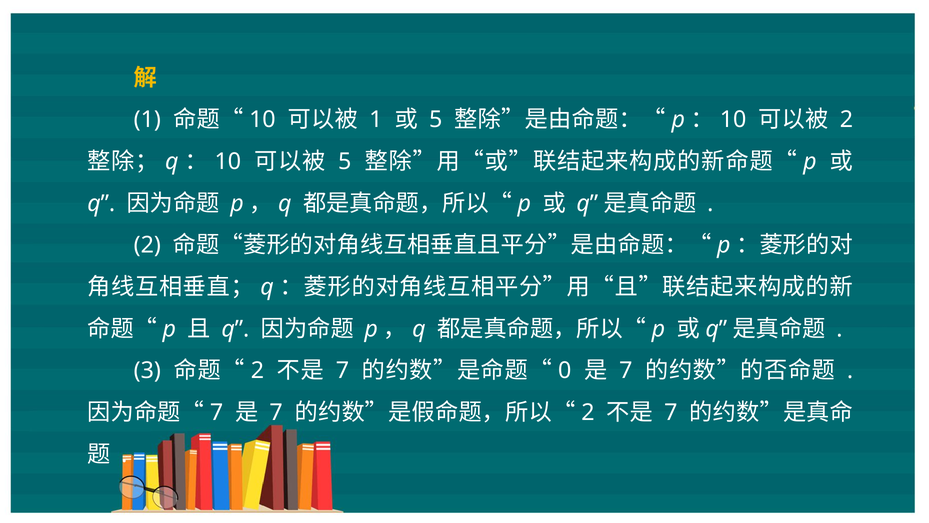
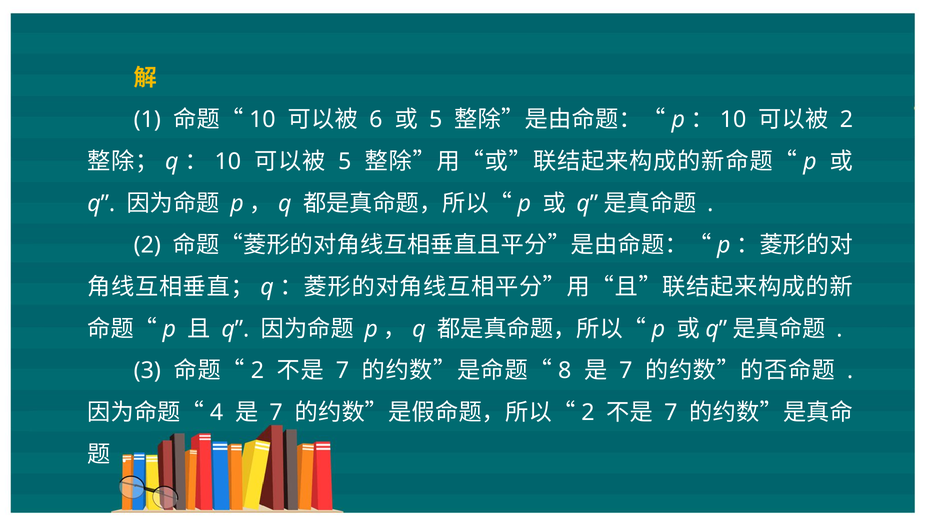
1 at (376, 120): 1 -> 6
0: 0 -> 8
7 at (217, 412): 7 -> 4
